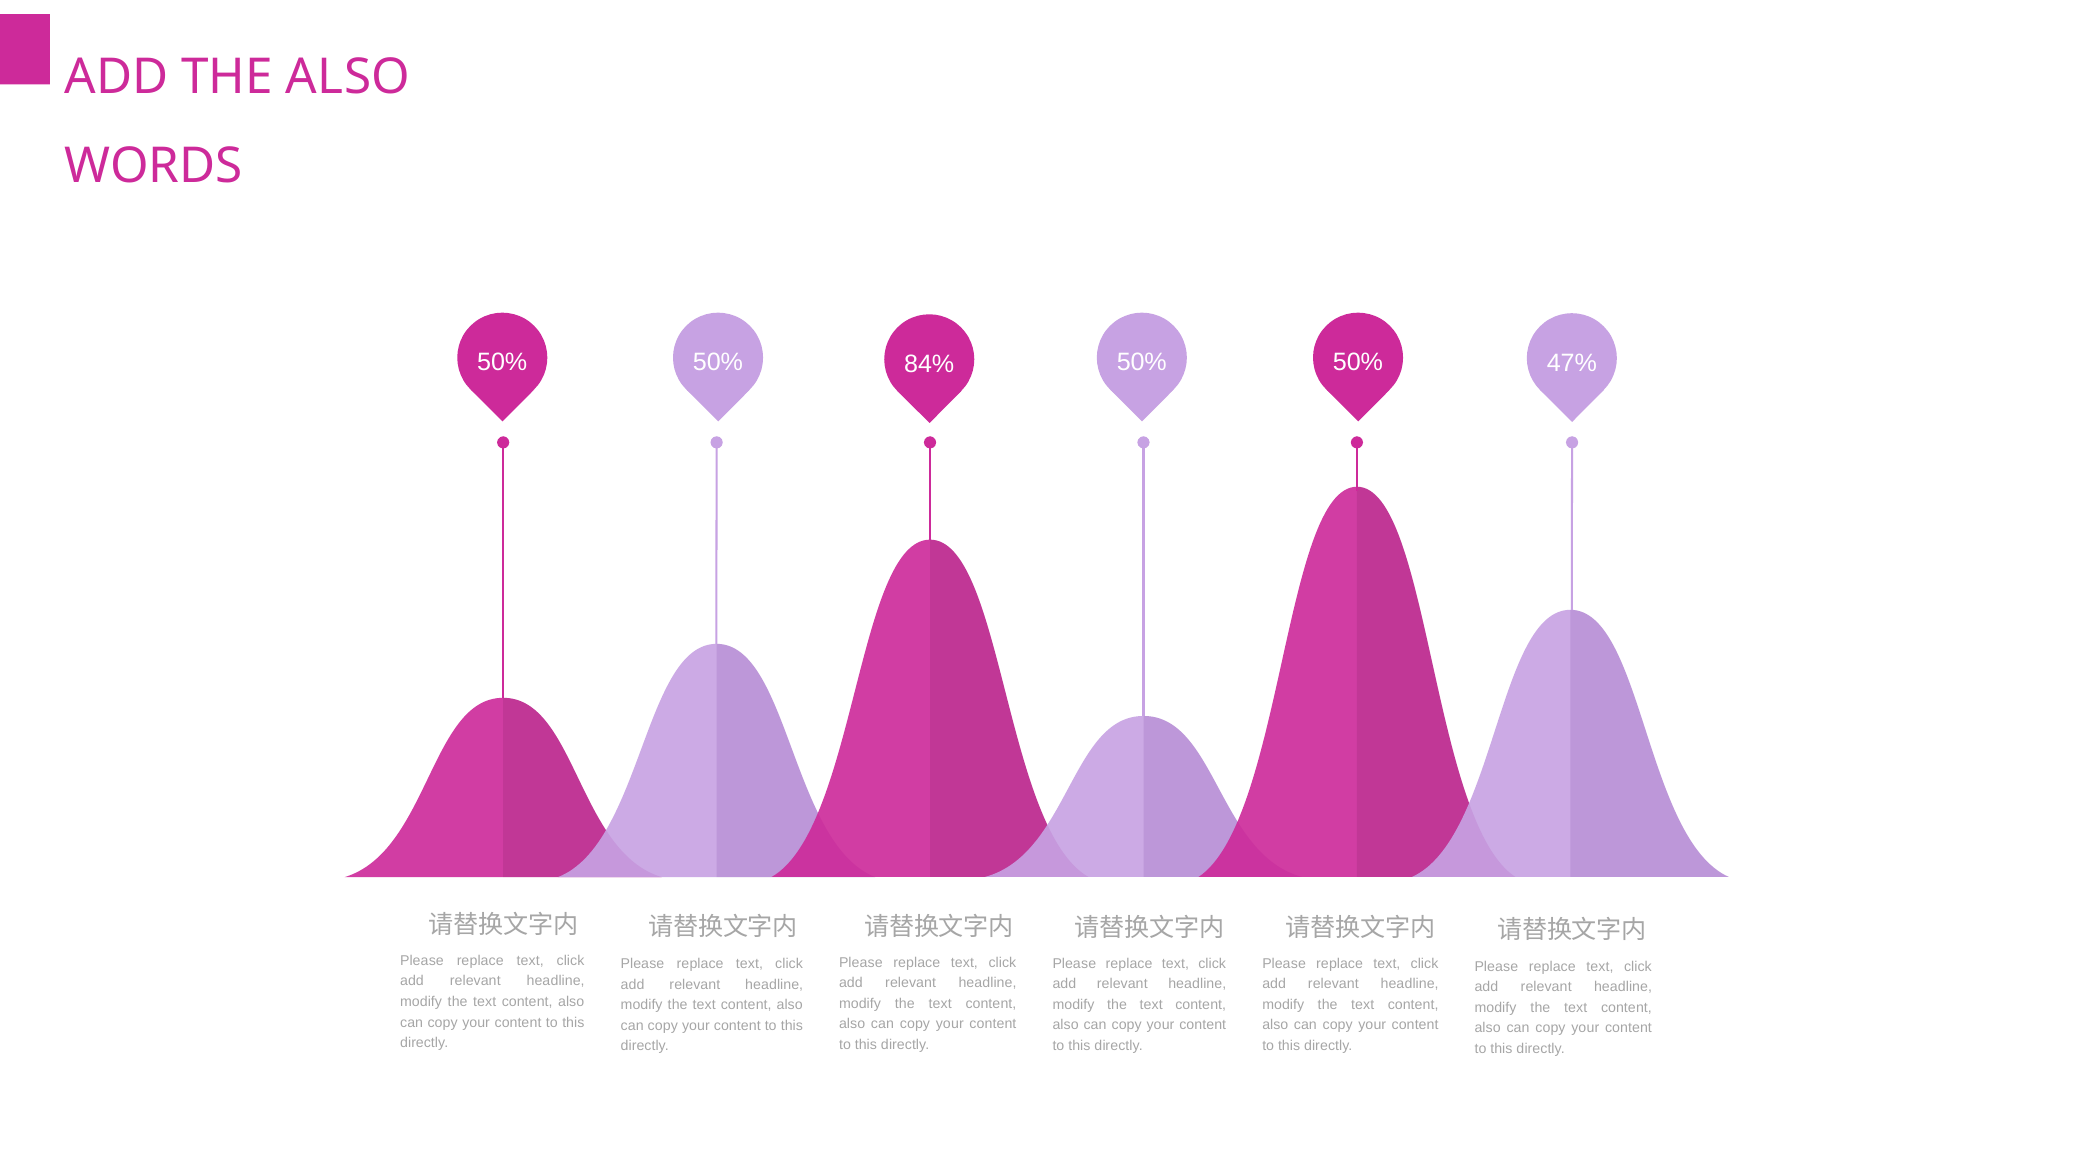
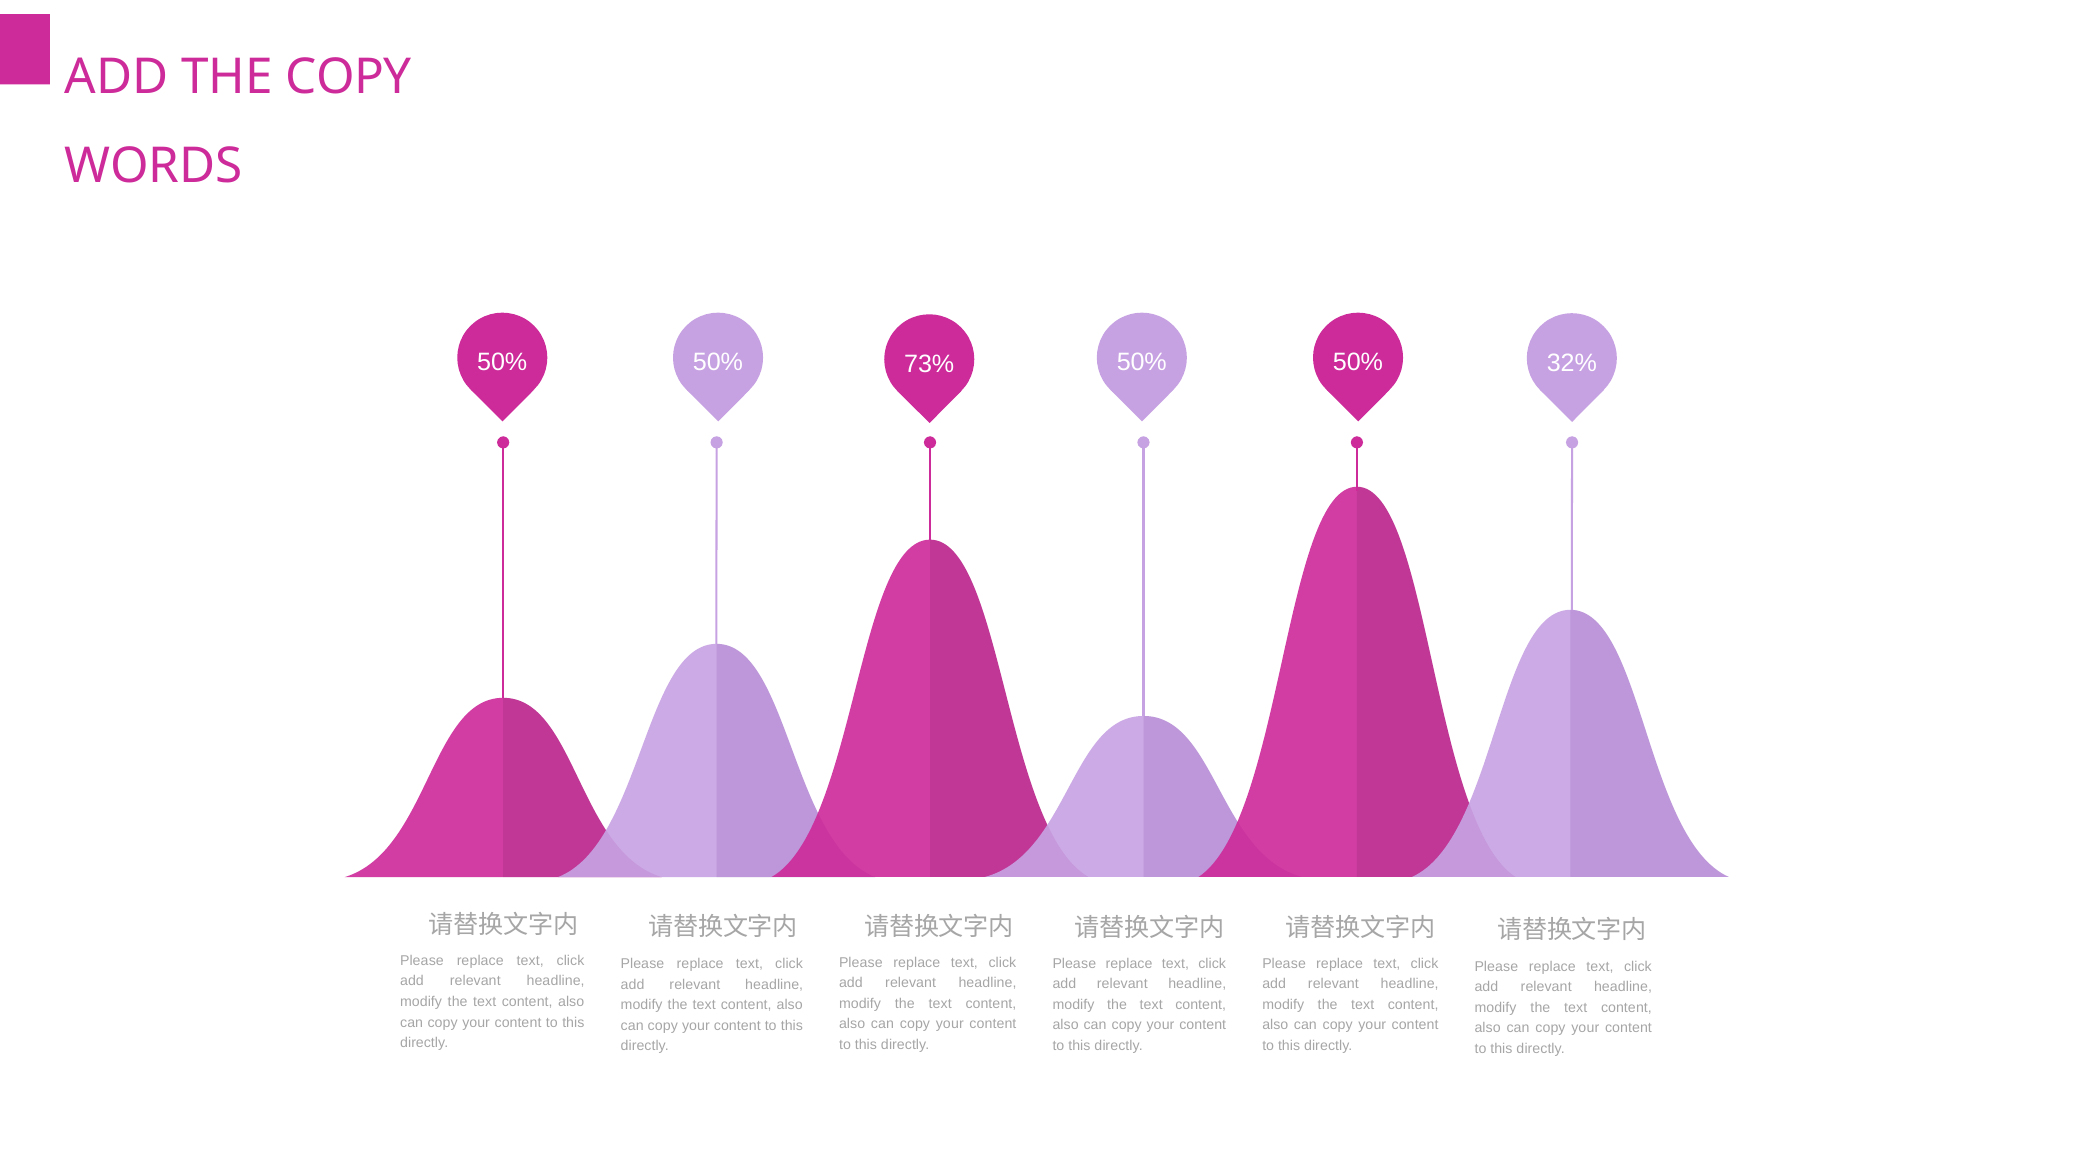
THE ALSO: ALSO -> COPY
84%: 84% -> 73%
47%: 47% -> 32%
